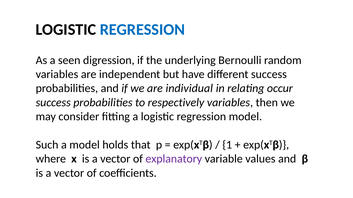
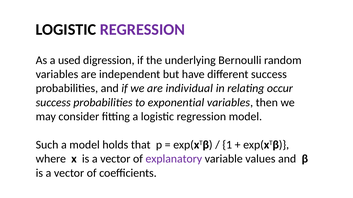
REGRESSION at (142, 30) colour: blue -> purple
seen: seen -> used
respectively: respectively -> exponential
